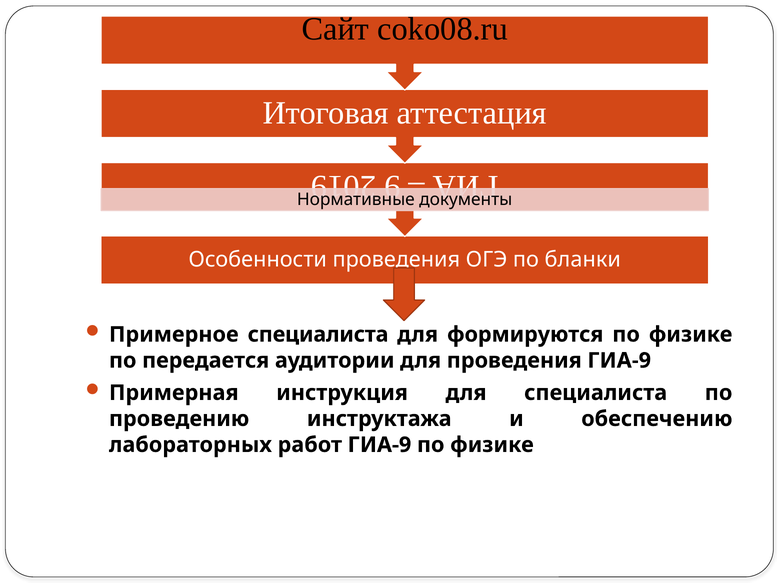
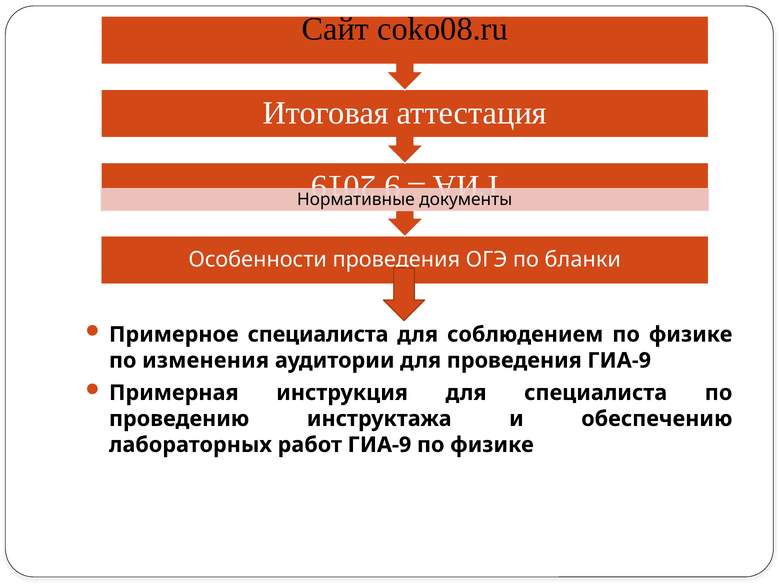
формируются: формируются -> соблюдением
передается: передается -> изменения
